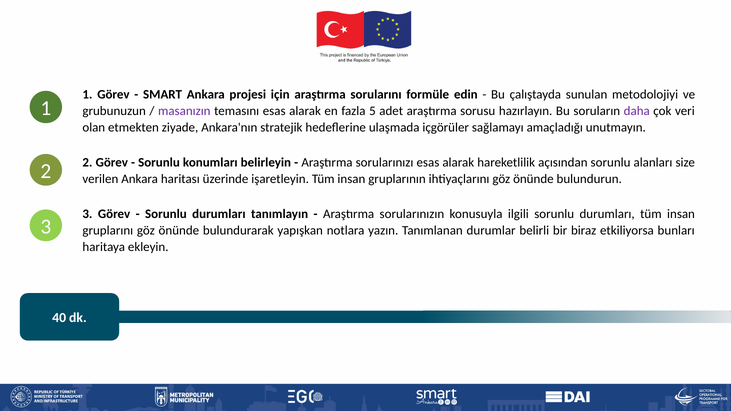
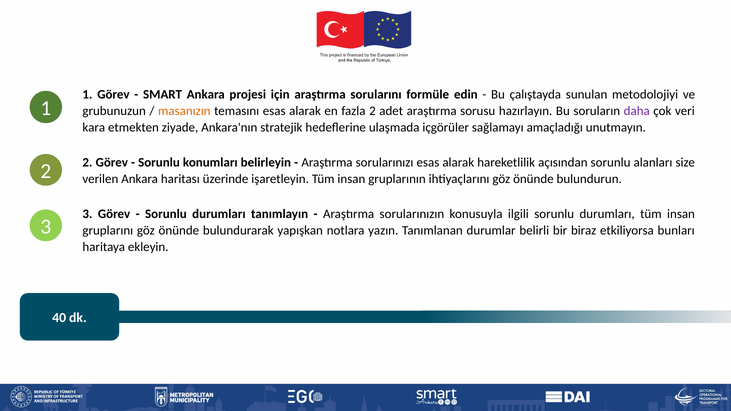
masanızın colour: purple -> orange
fazla 5: 5 -> 2
olan: olan -> kara
